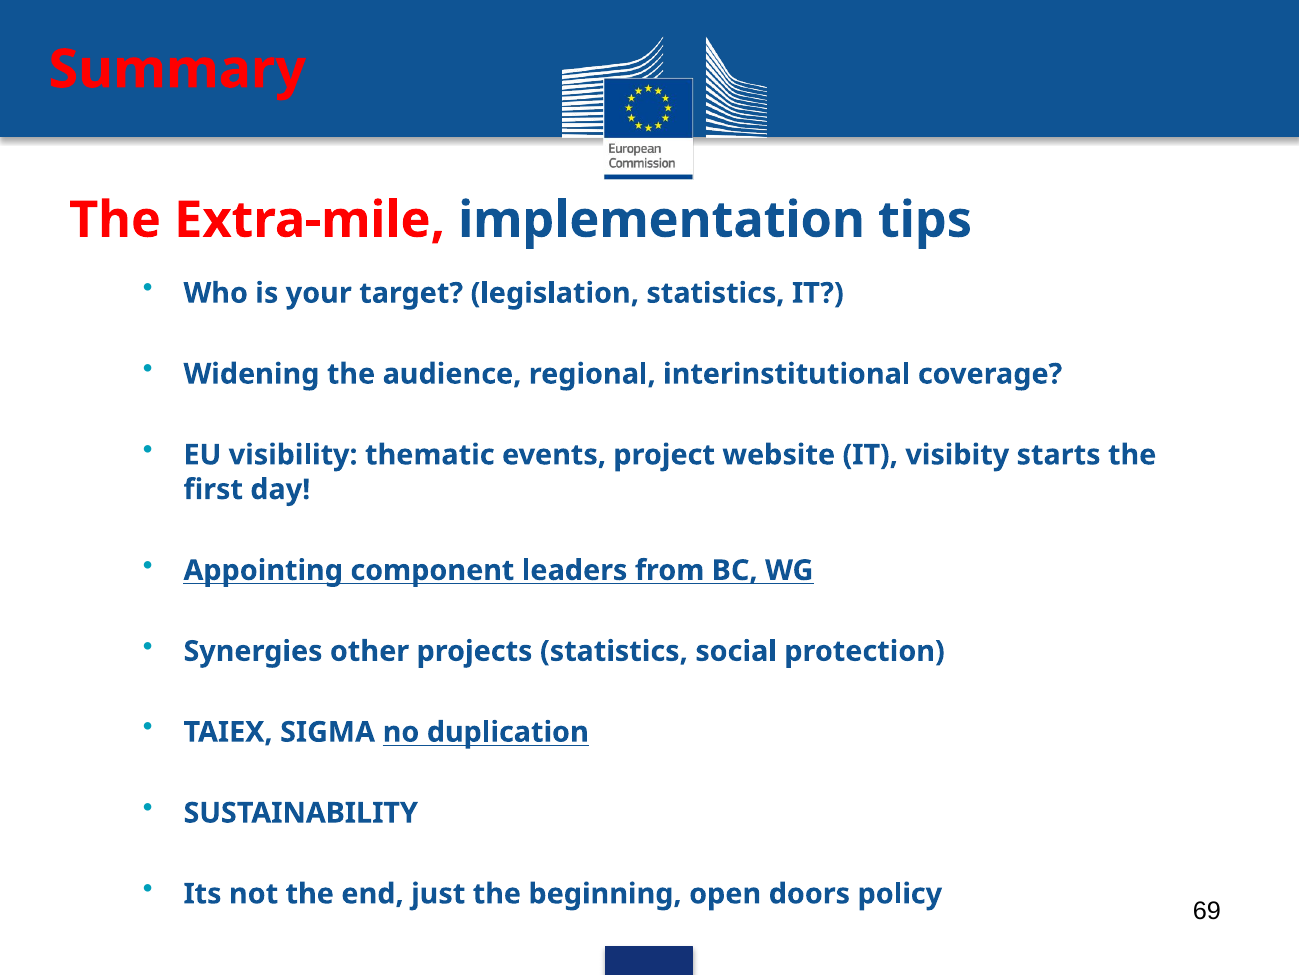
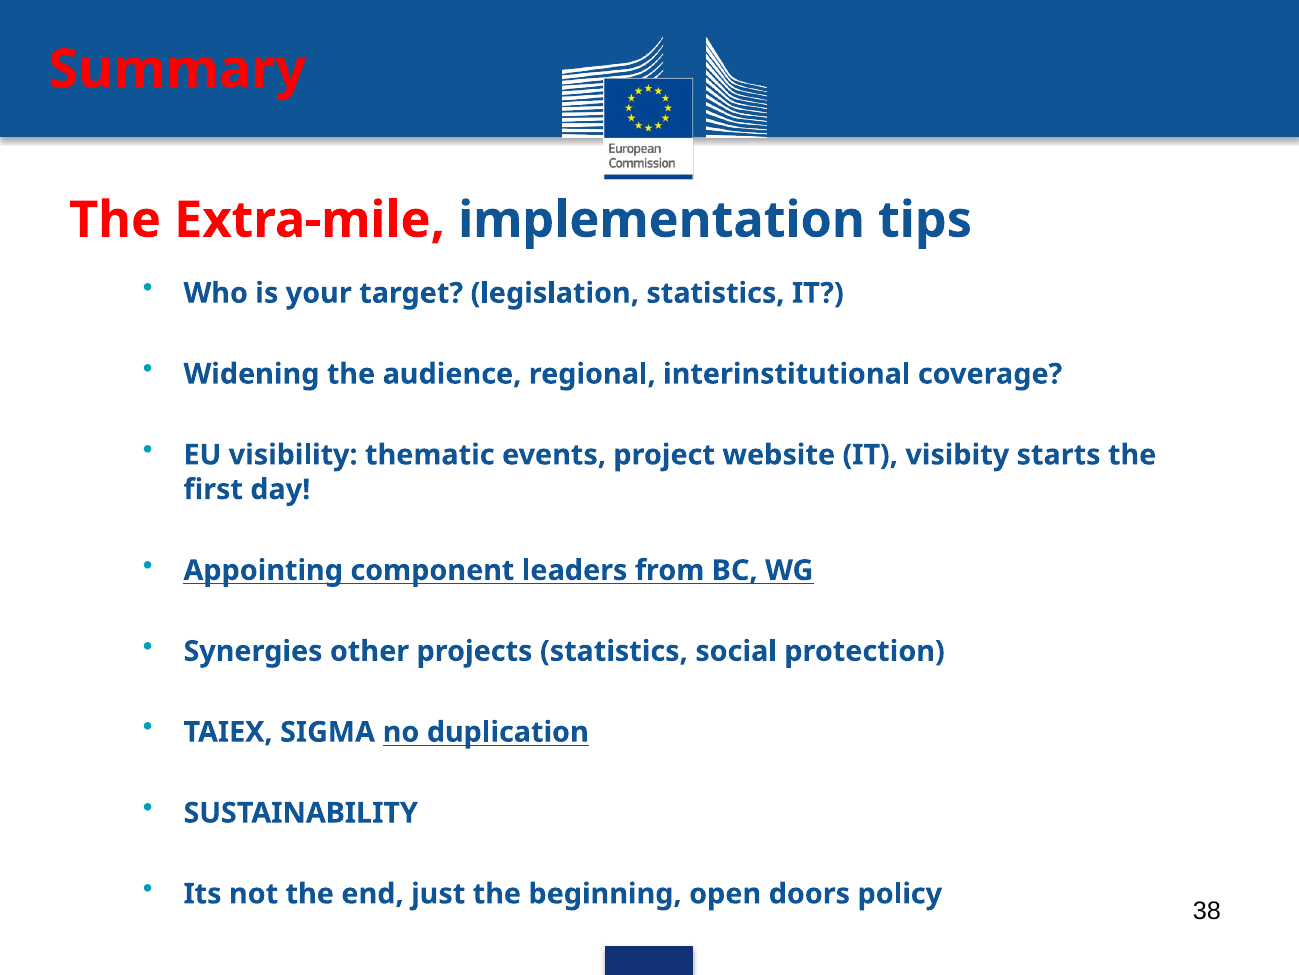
69: 69 -> 38
